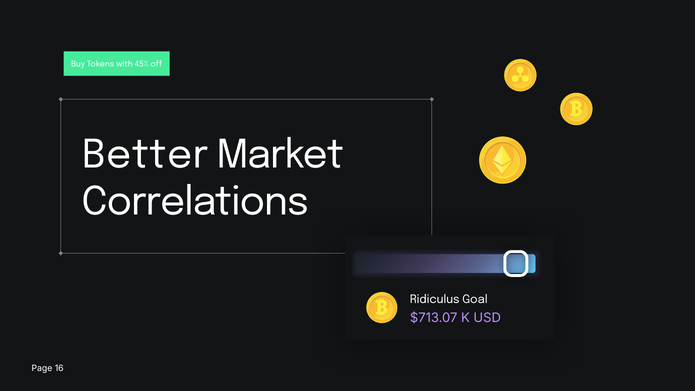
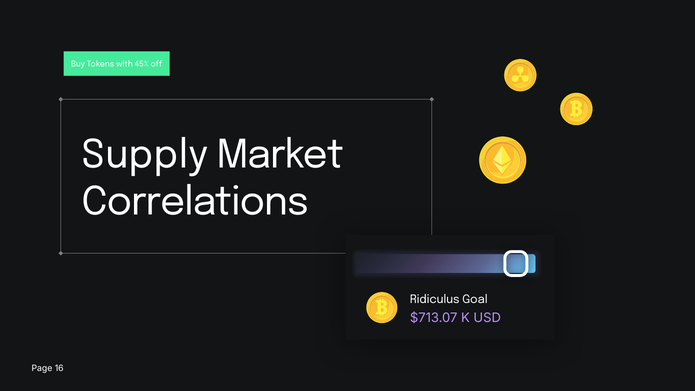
Better: Better -> Supply
